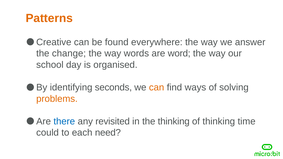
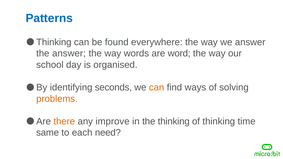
Patterns colour: orange -> blue
Creative at (54, 42): Creative -> Thinking
the change: change -> answer
there colour: blue -> orange
revisited: revisited -> improve
could: could -> same
